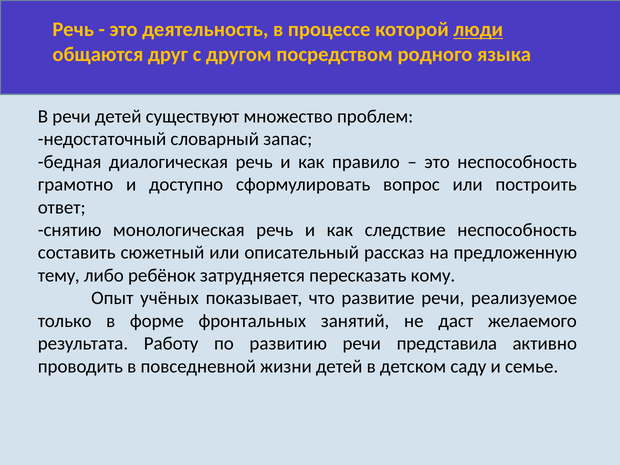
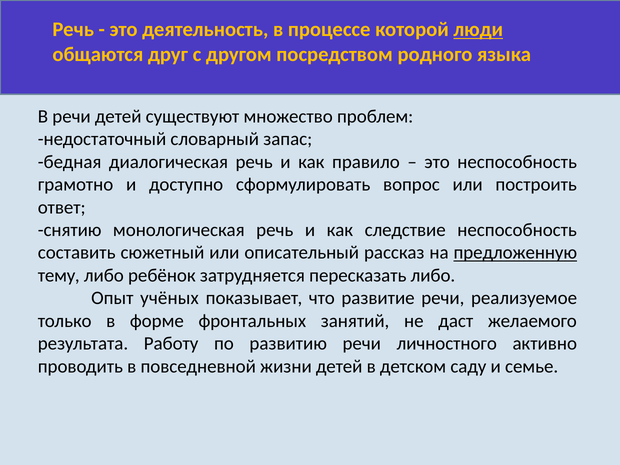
предложенную underline: none -> present
пересказать кому: кому -> либо
представила: представила -> личностного
